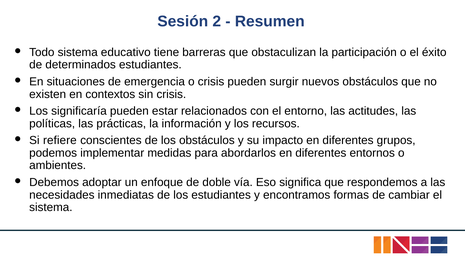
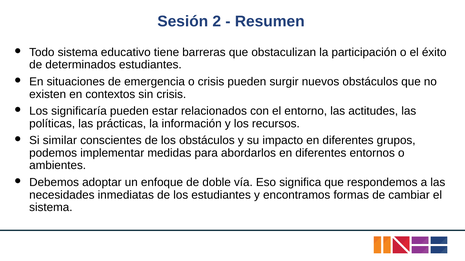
refiere: refiere -> similar
